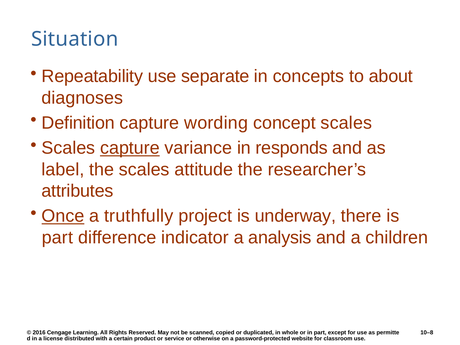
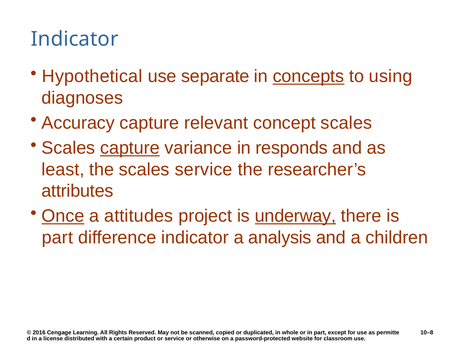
Situation at (75, 39): Situation -> Indicator
Repeatability: Repeatability -> Hypothetical
concepts underline: none -> present
about: about -> using
Definition: Definition -> Accuracy
wording: wording -> relevant
label: label -> least
scales attitude: attitude -> service
truthfully: truthfully -> attitudes
underway underline: none -> present
